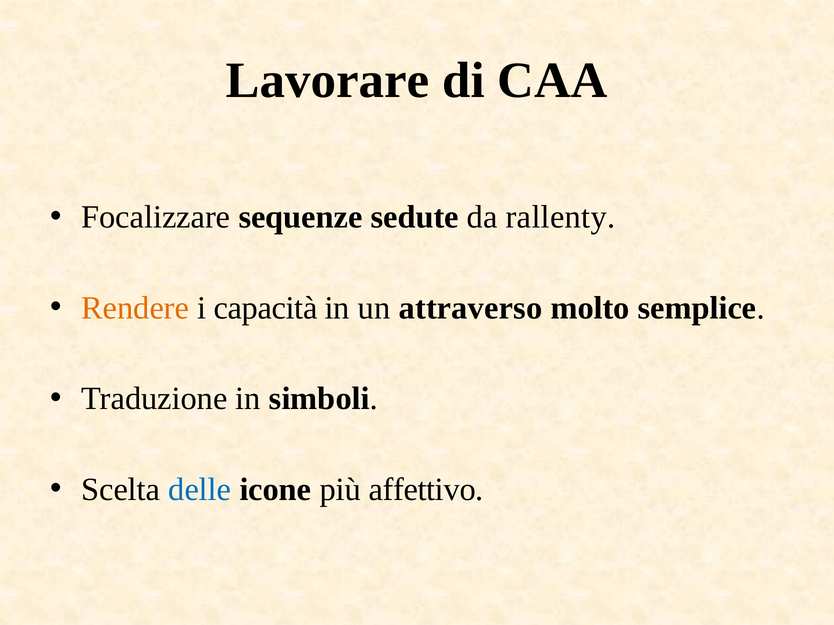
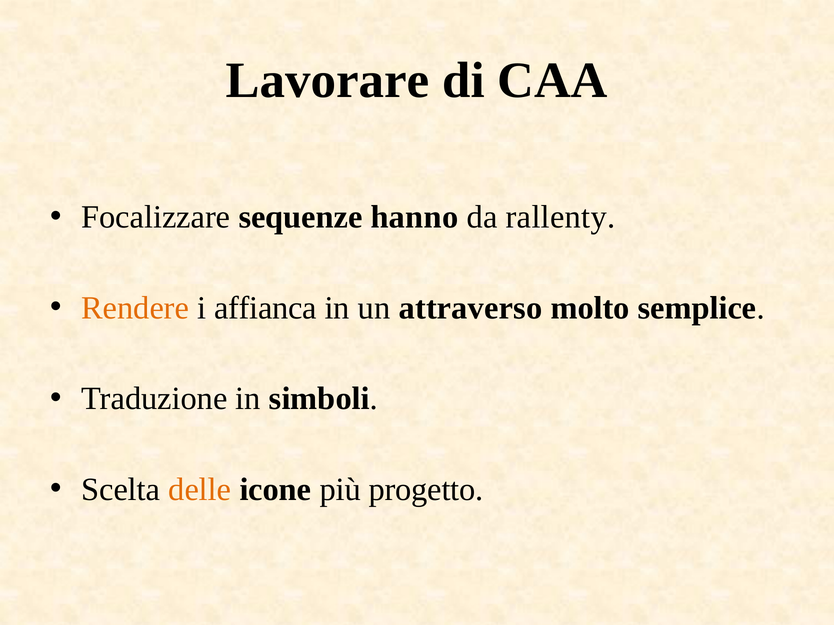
sedute: sedute -> hanno
capacità: capacità -> affianca
delle colour: blue -> orange
affettivo: affettivo -> progetto
